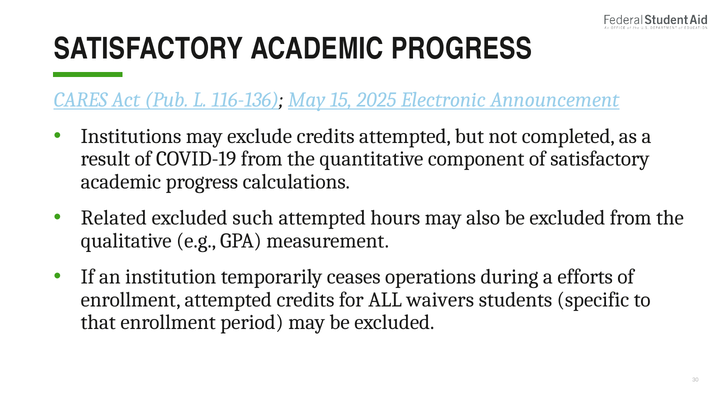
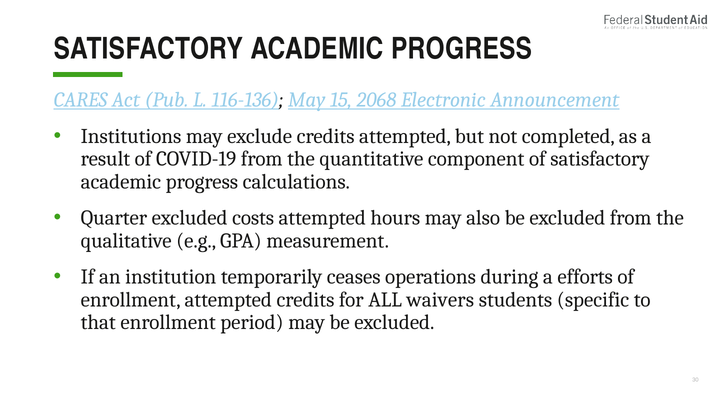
2025: 2025 -> 2068
Related: Related -> Quarter
such: such -> costs
